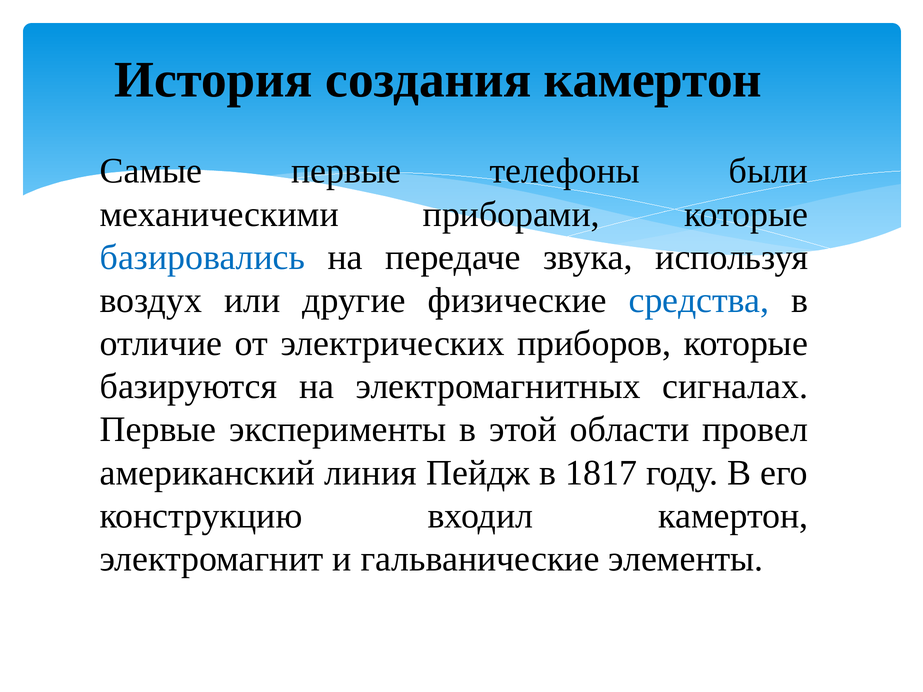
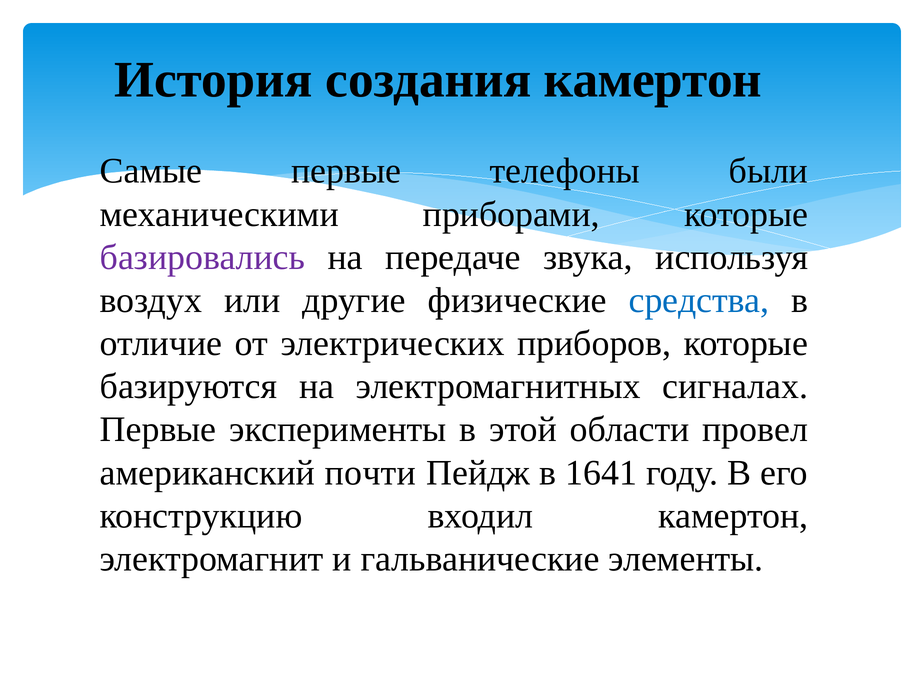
базировались colour: blue -> purple
линия: линия -> почти
1817: 1817 -> 1641
